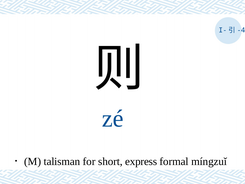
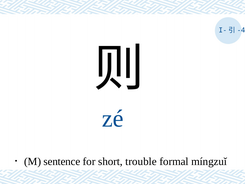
talisman: talisman -> sentence
express: express -> trouble
